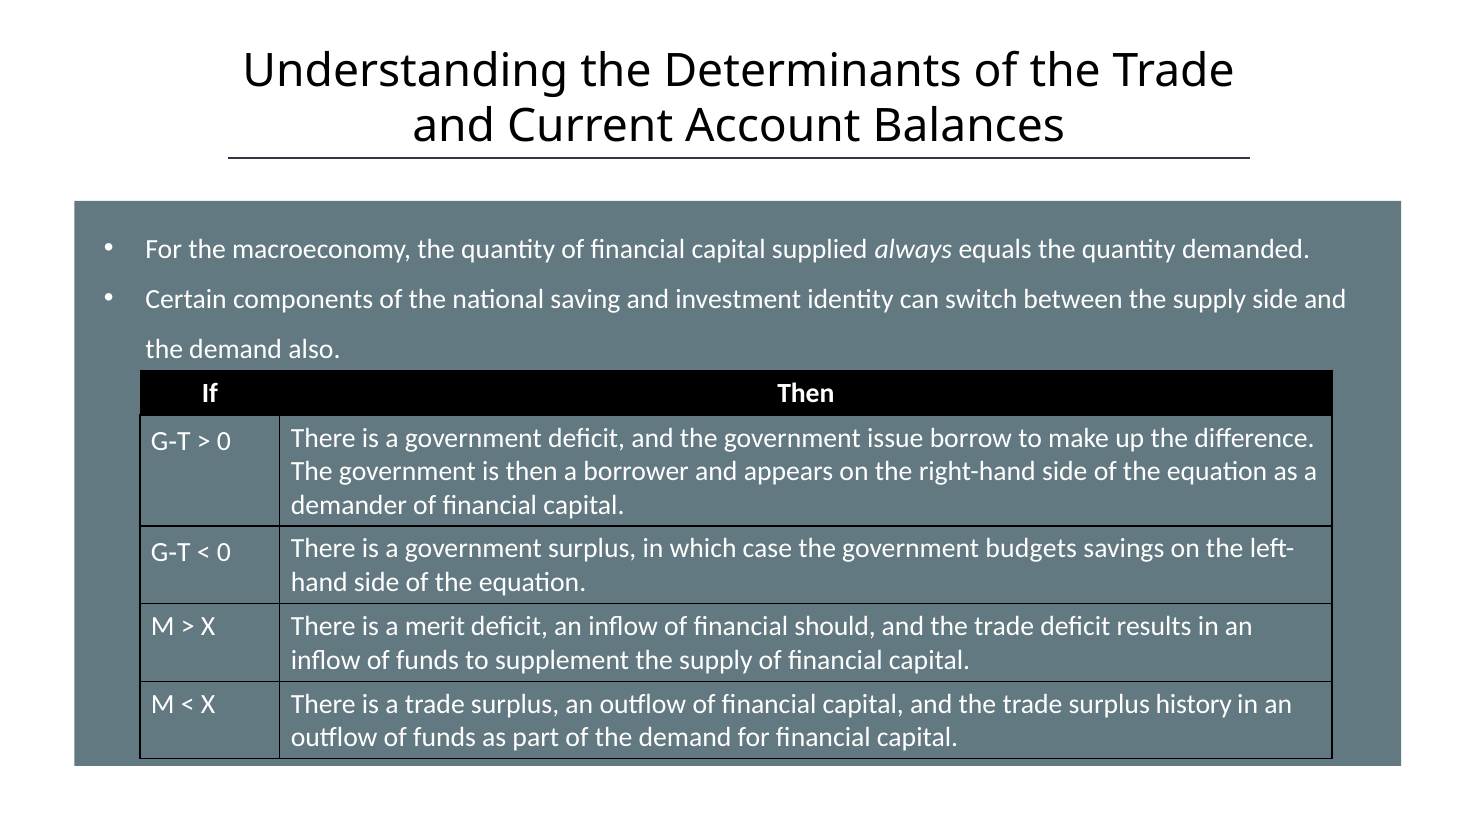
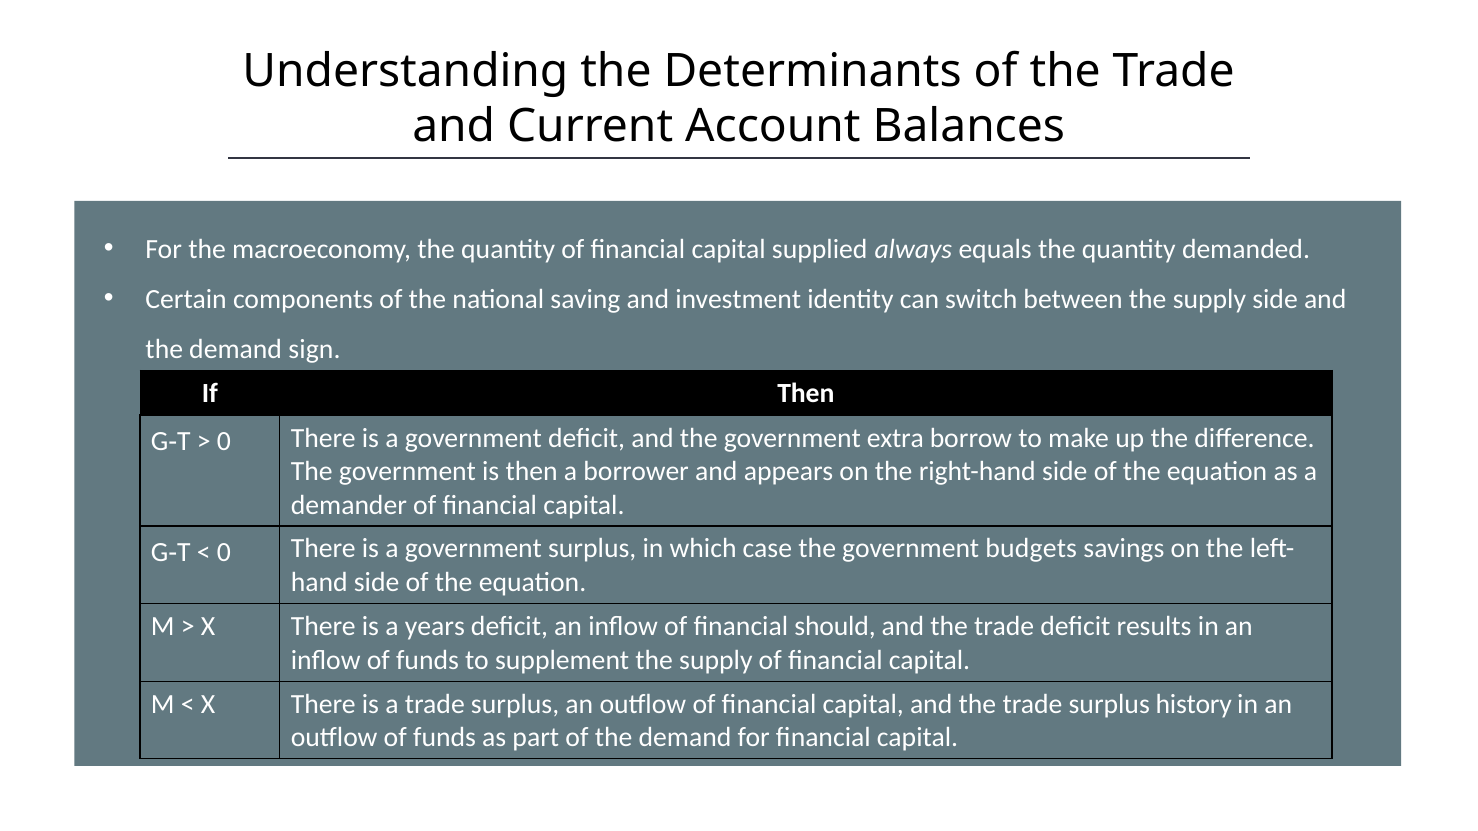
also: also -> sign
issue: issue -> extra
merit: merit -> years
